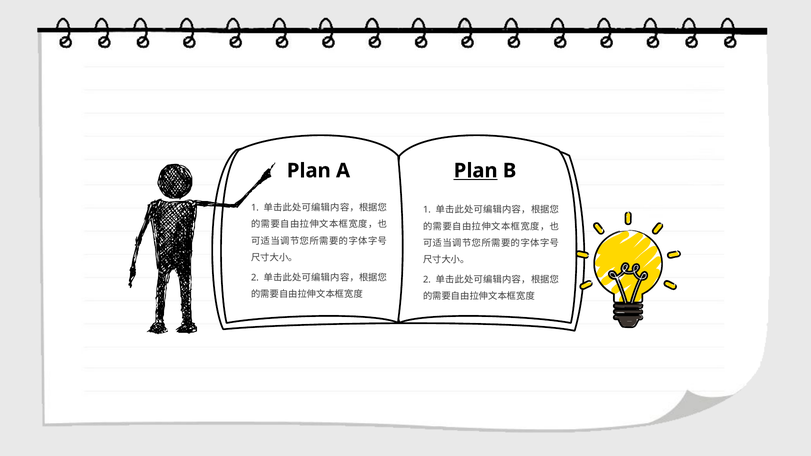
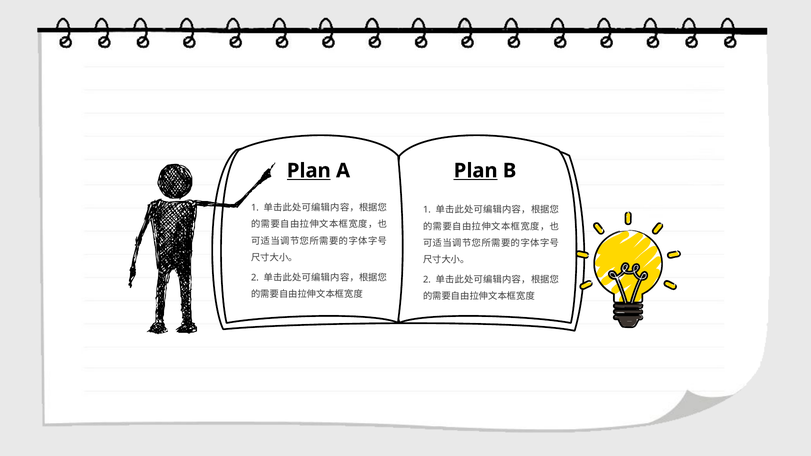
Plan at (309, 171) underline: none -> present
